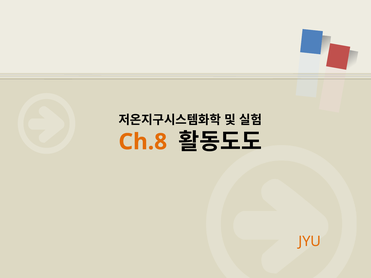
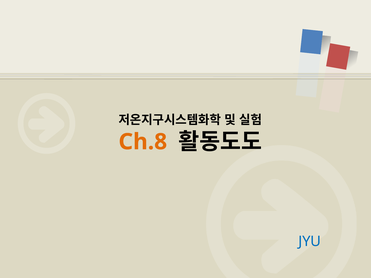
JYU colour: orange -> blue
